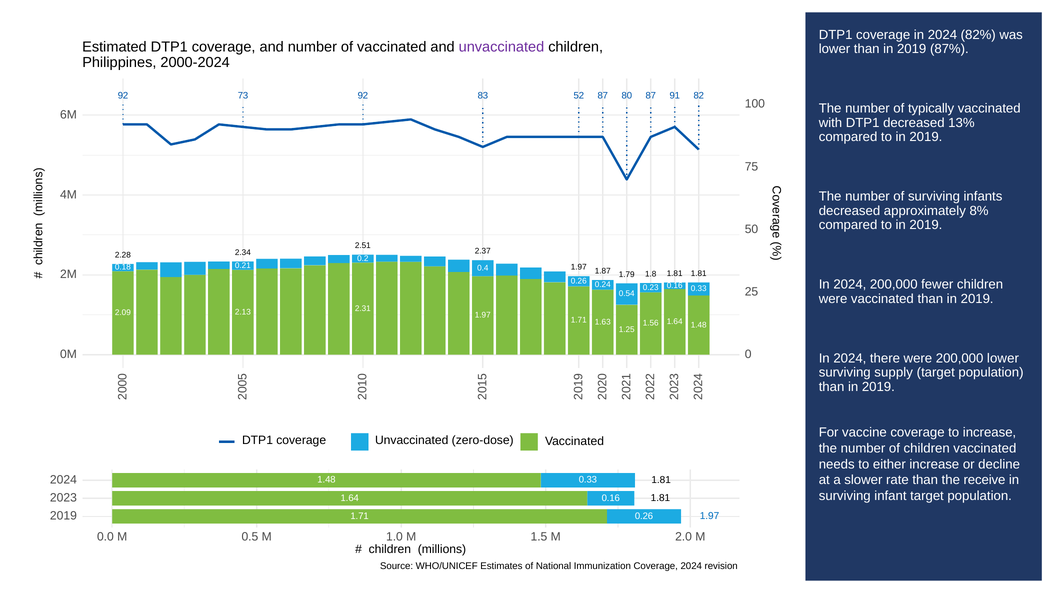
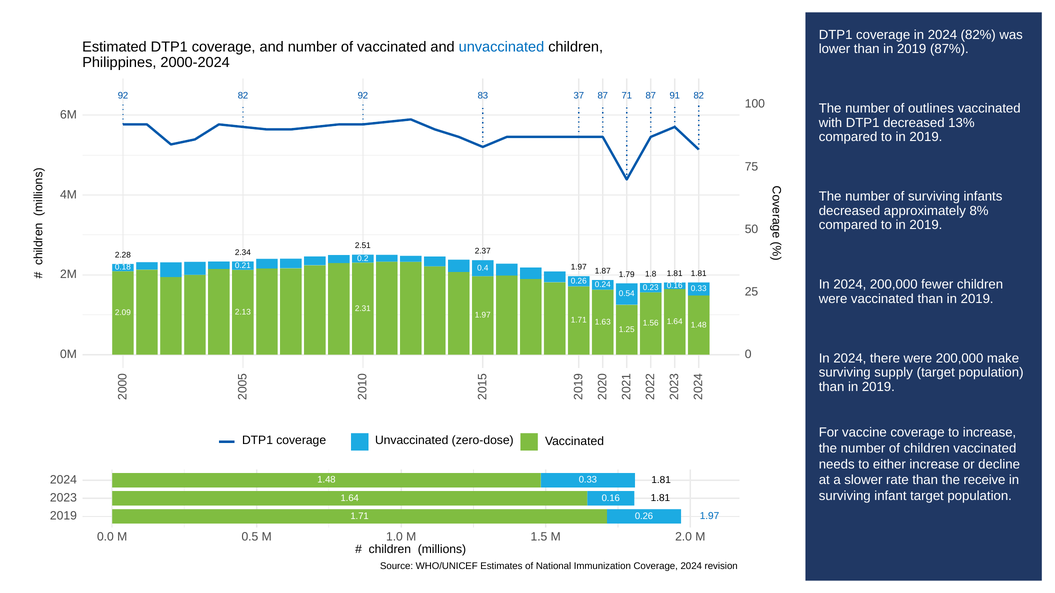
unvaccinated at (501, 47) colour: purple -> blue
92 73: 73 -> 82
52: 52 -> 37
80: 80 -> 71
typically: typically -> outlines
200,000 lower: lower -> make
